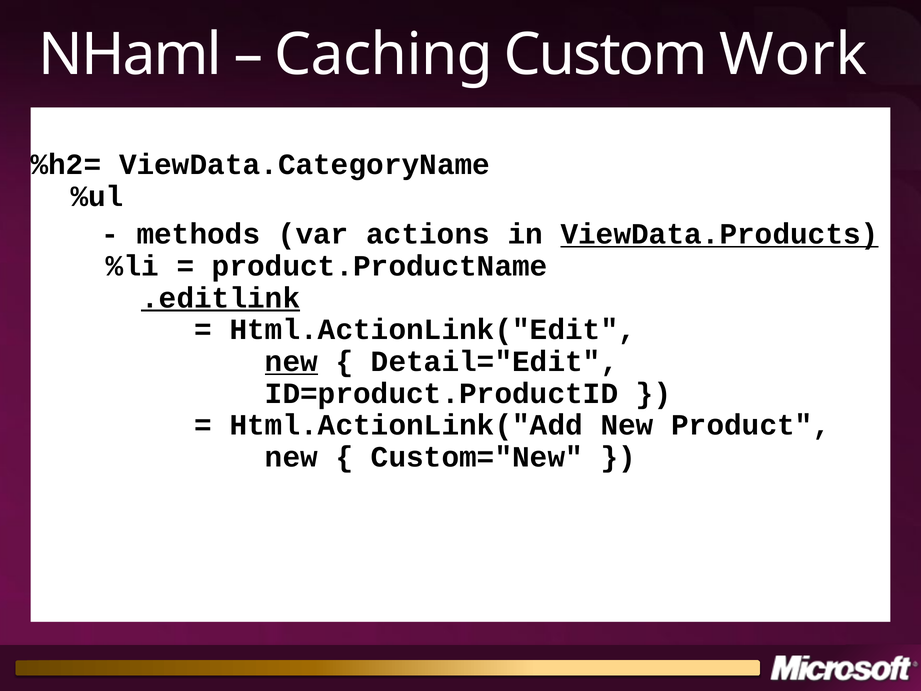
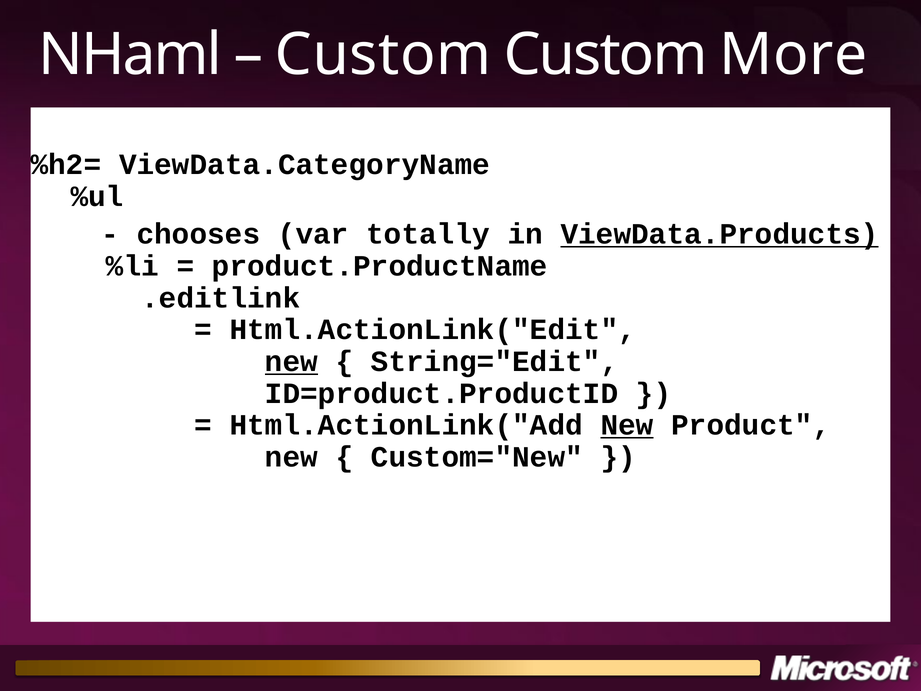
Caching at (384, 55): Caching -> Custom
Work: Work -> More
methods: methods -> chooses
actions: actions -> totally
.editlink underline: present -> none
Detail="Edit: Detail="Edit -> String="Edit
New at (627, 425) underline: none -> present
